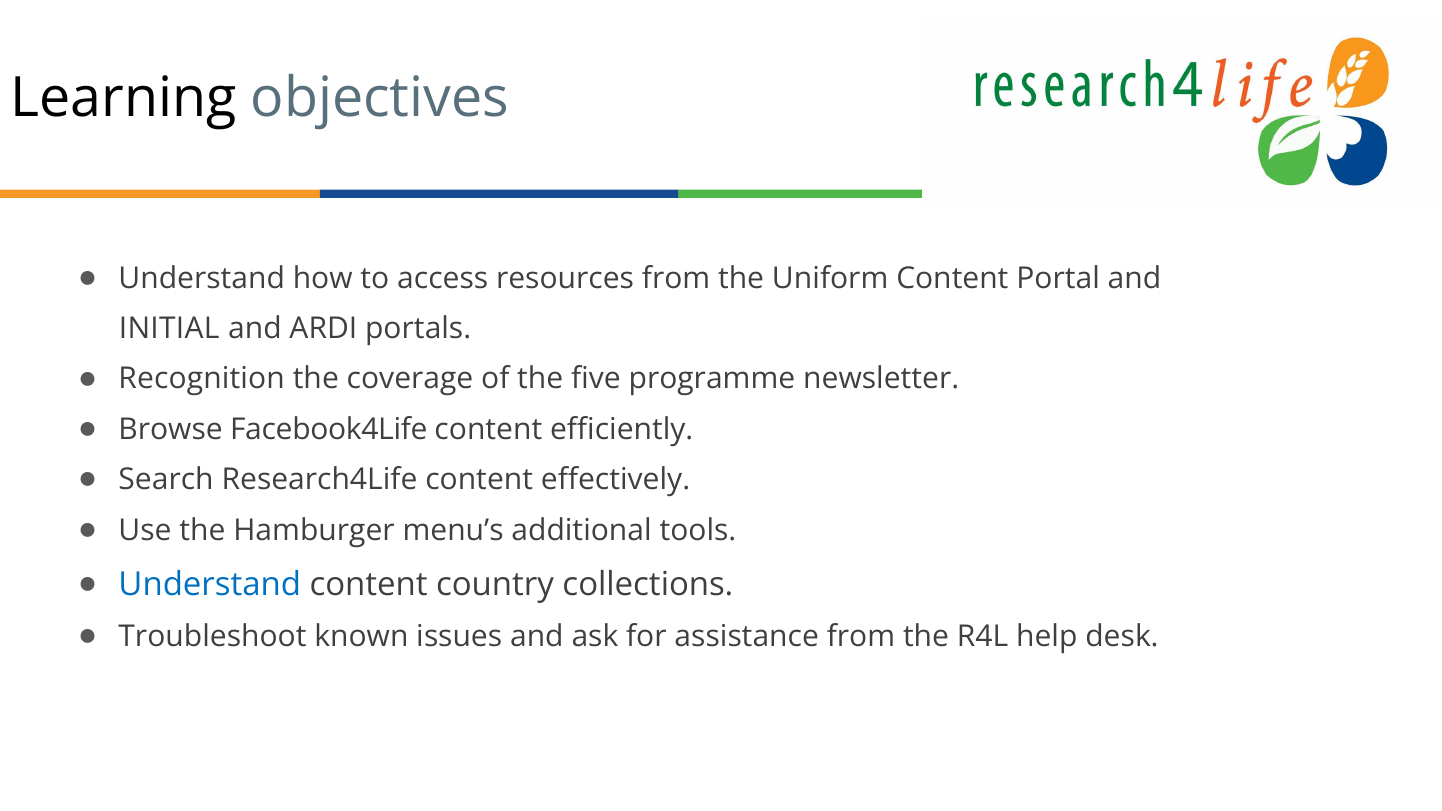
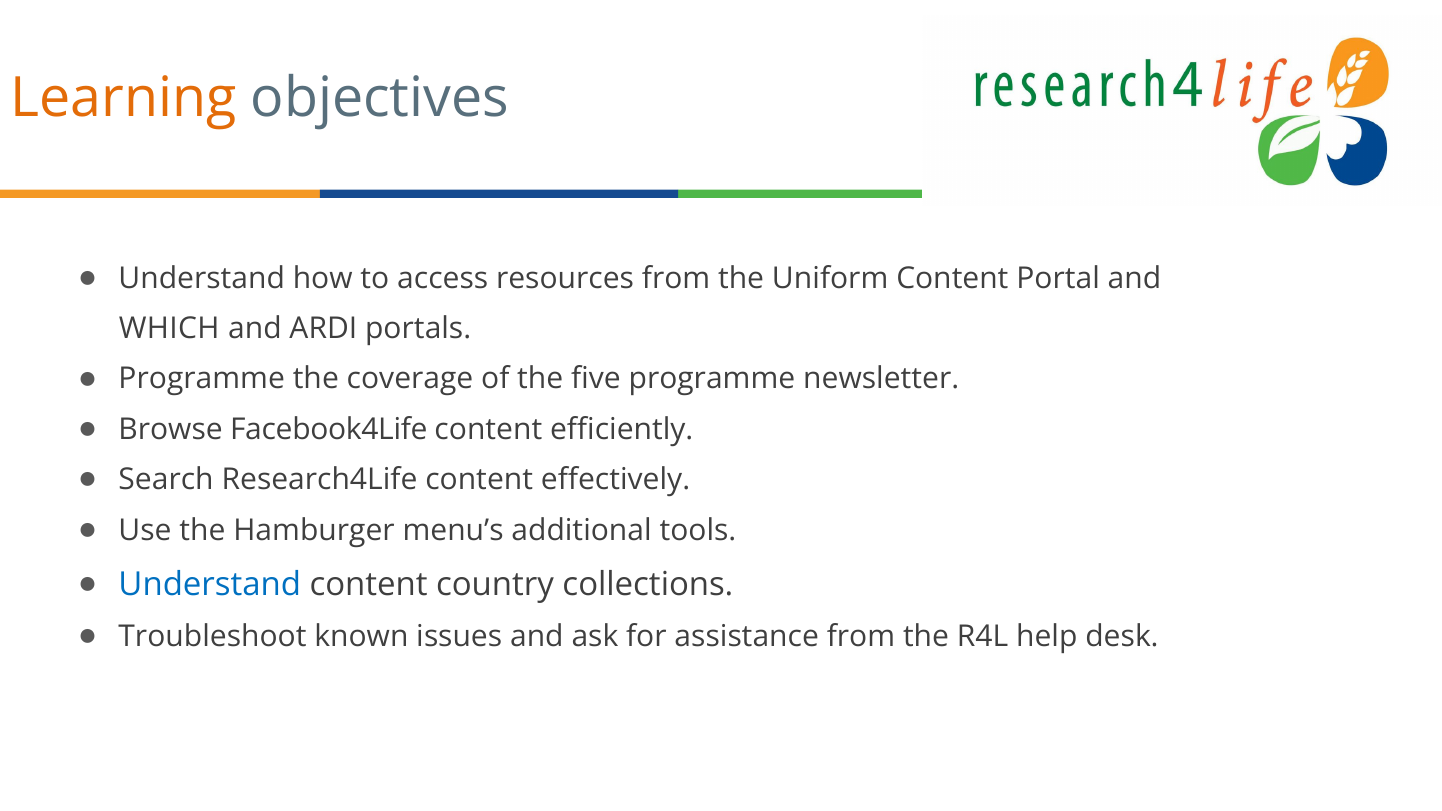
Learning colour: black -> orange
INITIAL: INITIAL -> WHICH
Recognition at (202, 379): Recognition -> Programme
